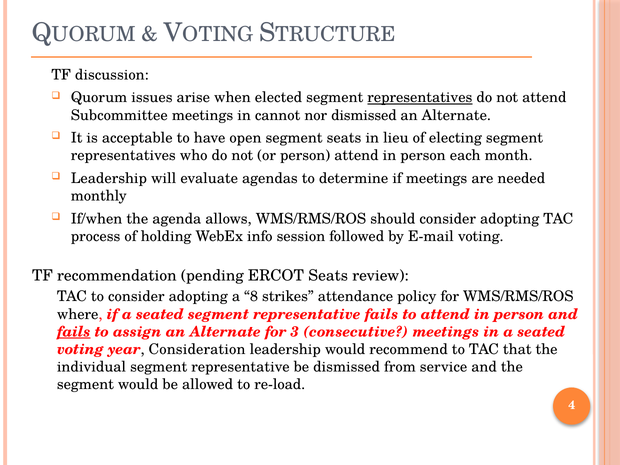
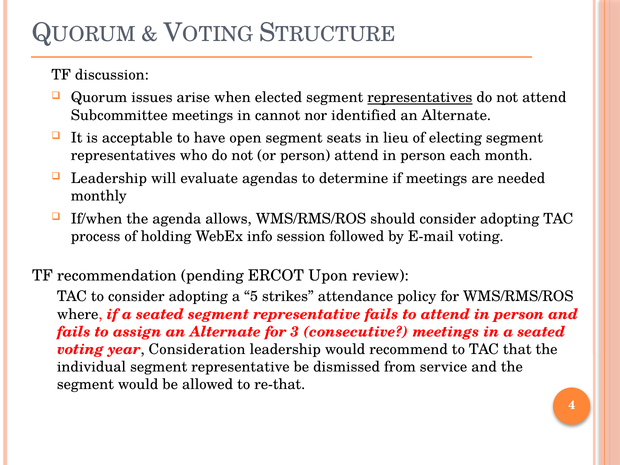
nor dismissed: dismissed -> identified
ERCOT Seats: Seats -> Upon
8: 8 -> 5
fails at (74, 332) underline: present -> none
re-load: re-load -> re-that
